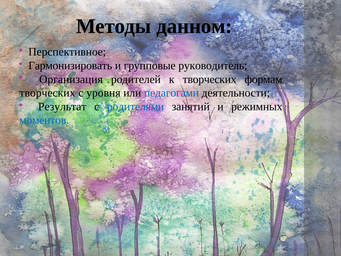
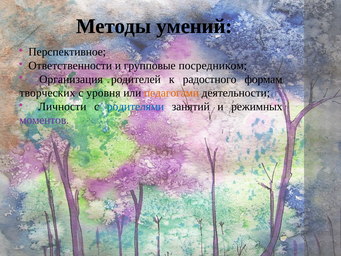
данном: данном -> умений
Гармонизировать: Гармонизировать -> Ответственности
руководитель: руководитель -> посредником
к творческих: творческих -> радостного
педагогами colour: blue -> orange
Результат: Результат -> Личности
моментов colour: blue -> purple
